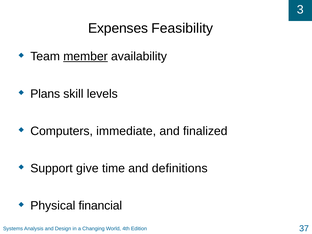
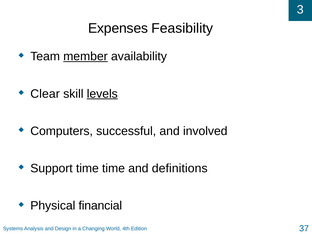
Plans: Plans -> Clear
levels underline: none -> present
immediate: immediate -> successful
finalized: finalized -> involved
Support give: give -> time
